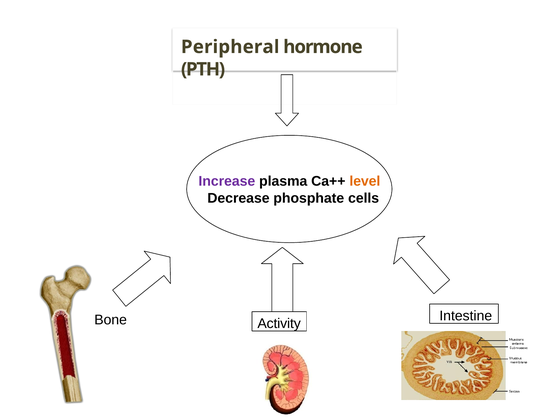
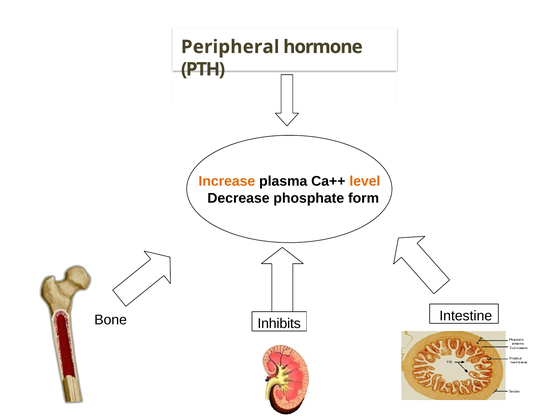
Increase colour: purple -> orange
cells: cells -> form
Activity: Activity -> Inhibits
